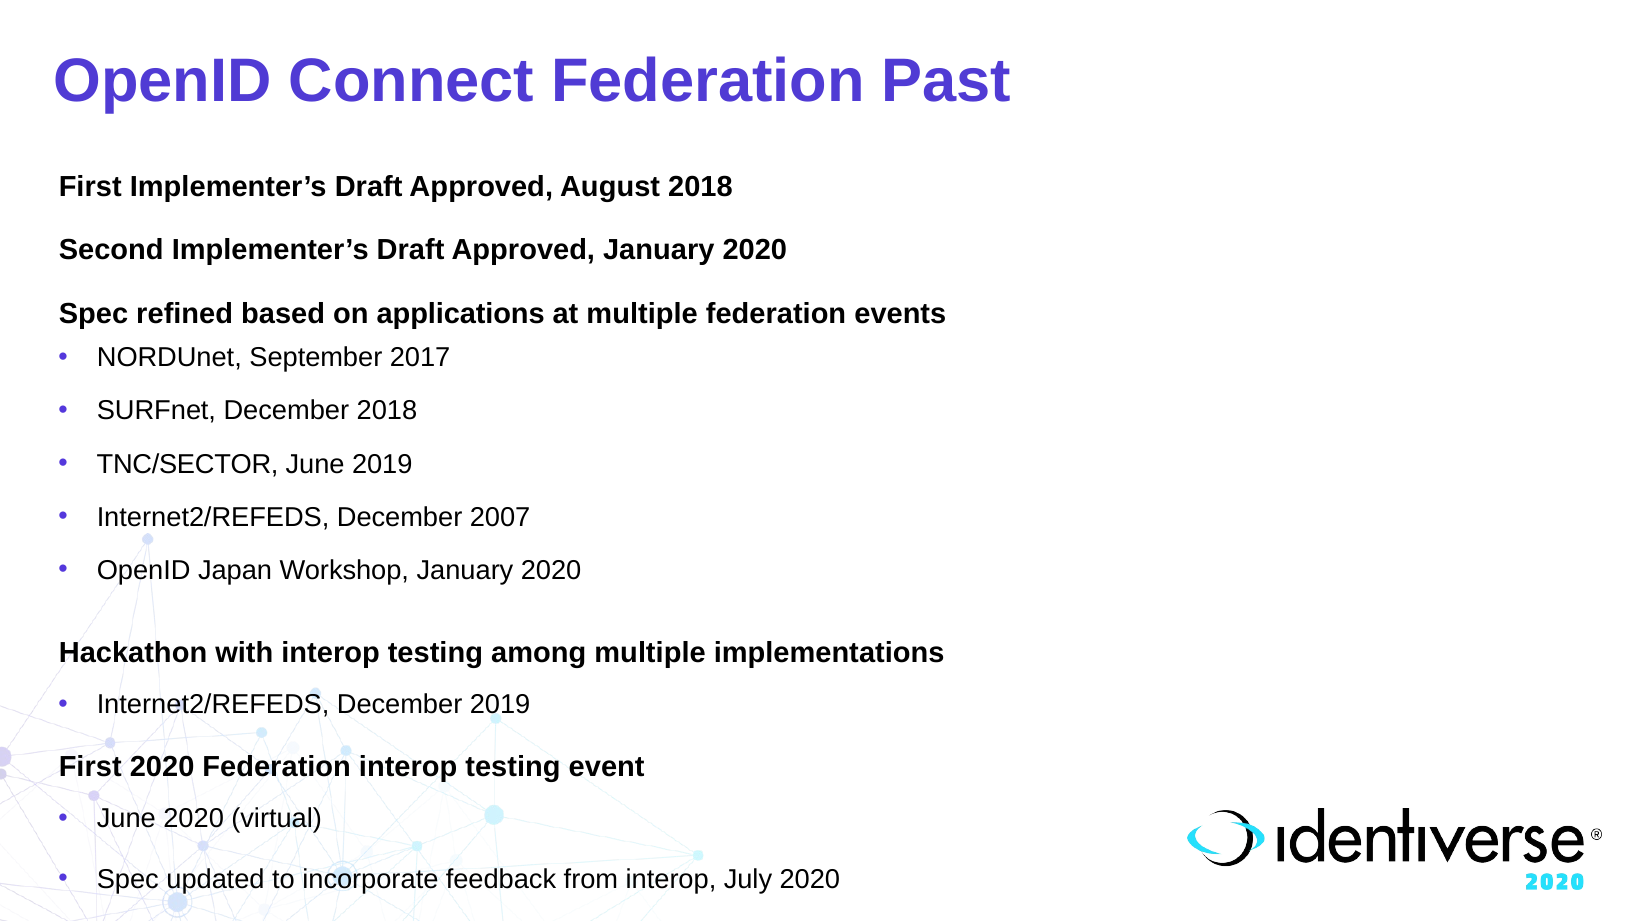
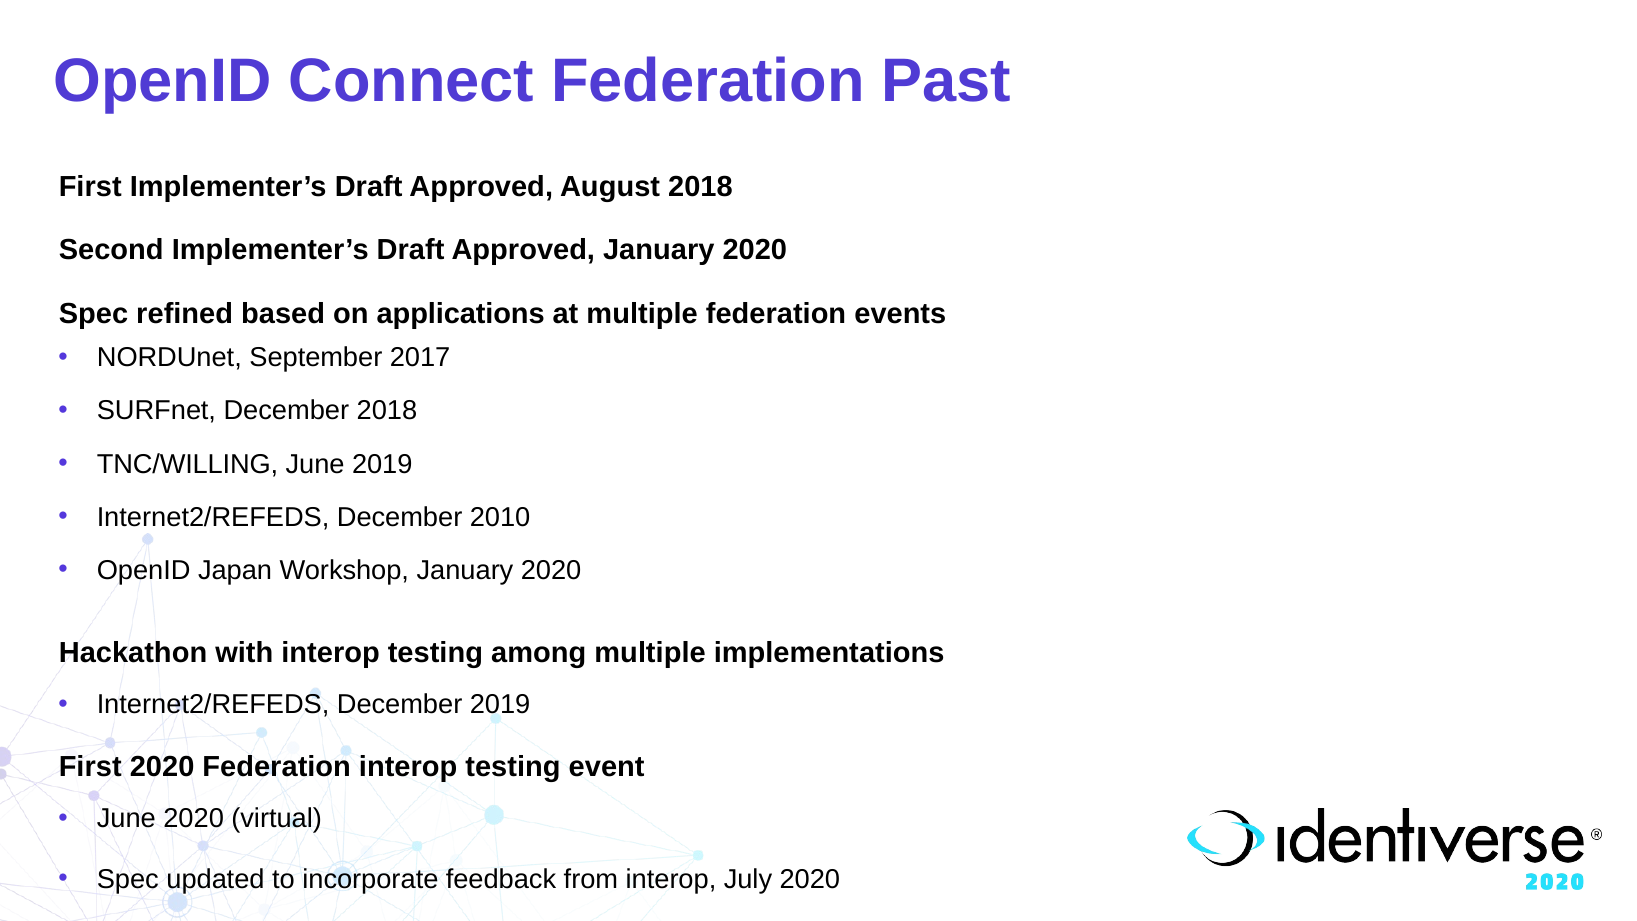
TNC/SECTOR: TNC/SECTOR -> TNC/WILLING
2007: 2007 -> 2010
